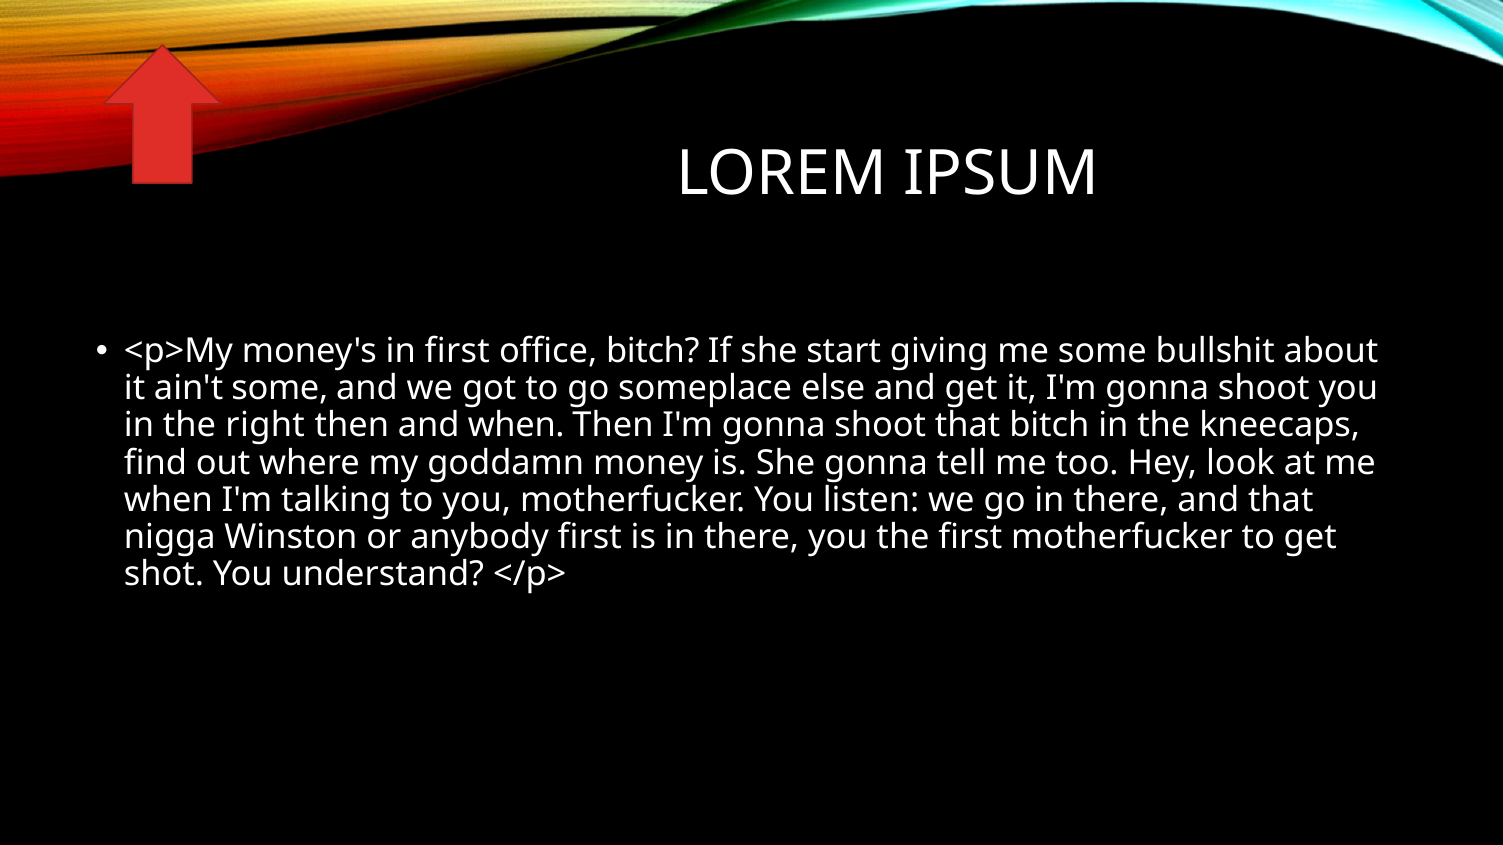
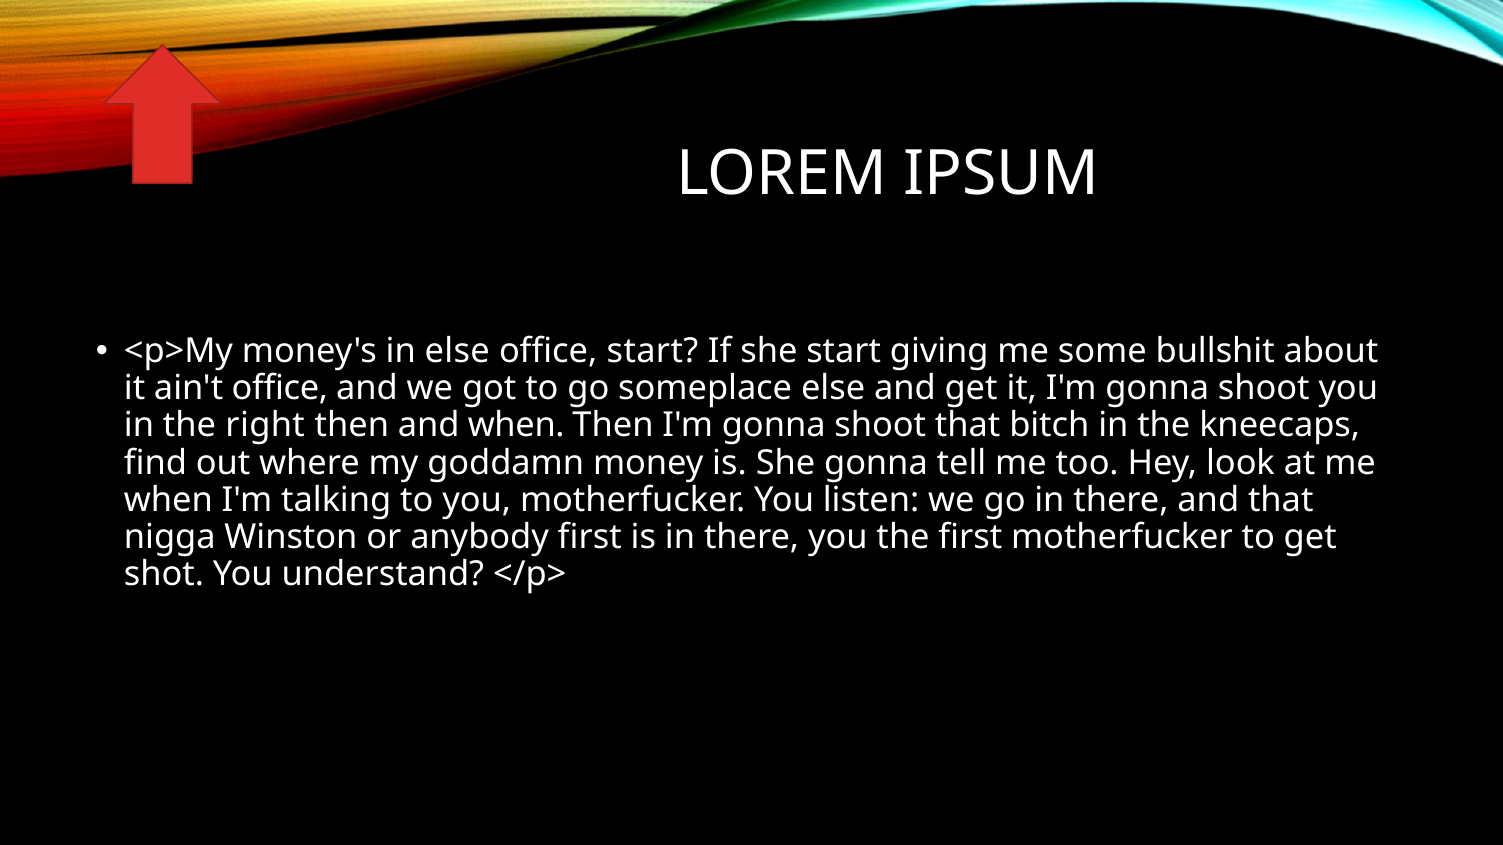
in first: first -> else
office bitch: bitch -> start
ain't some: some -> office
